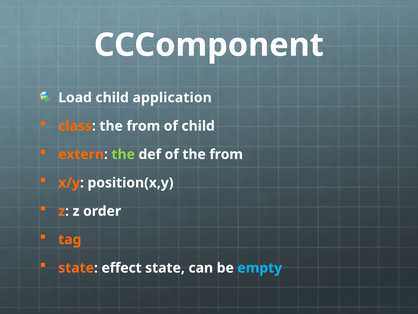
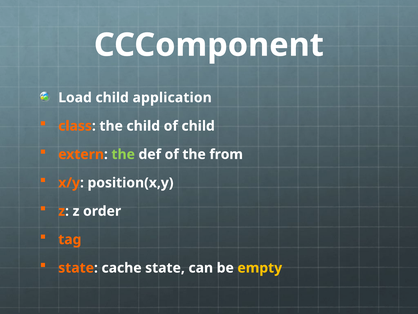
class the from: from -> child
effect: effect -> cache
empty colour: light blue -> yellow
